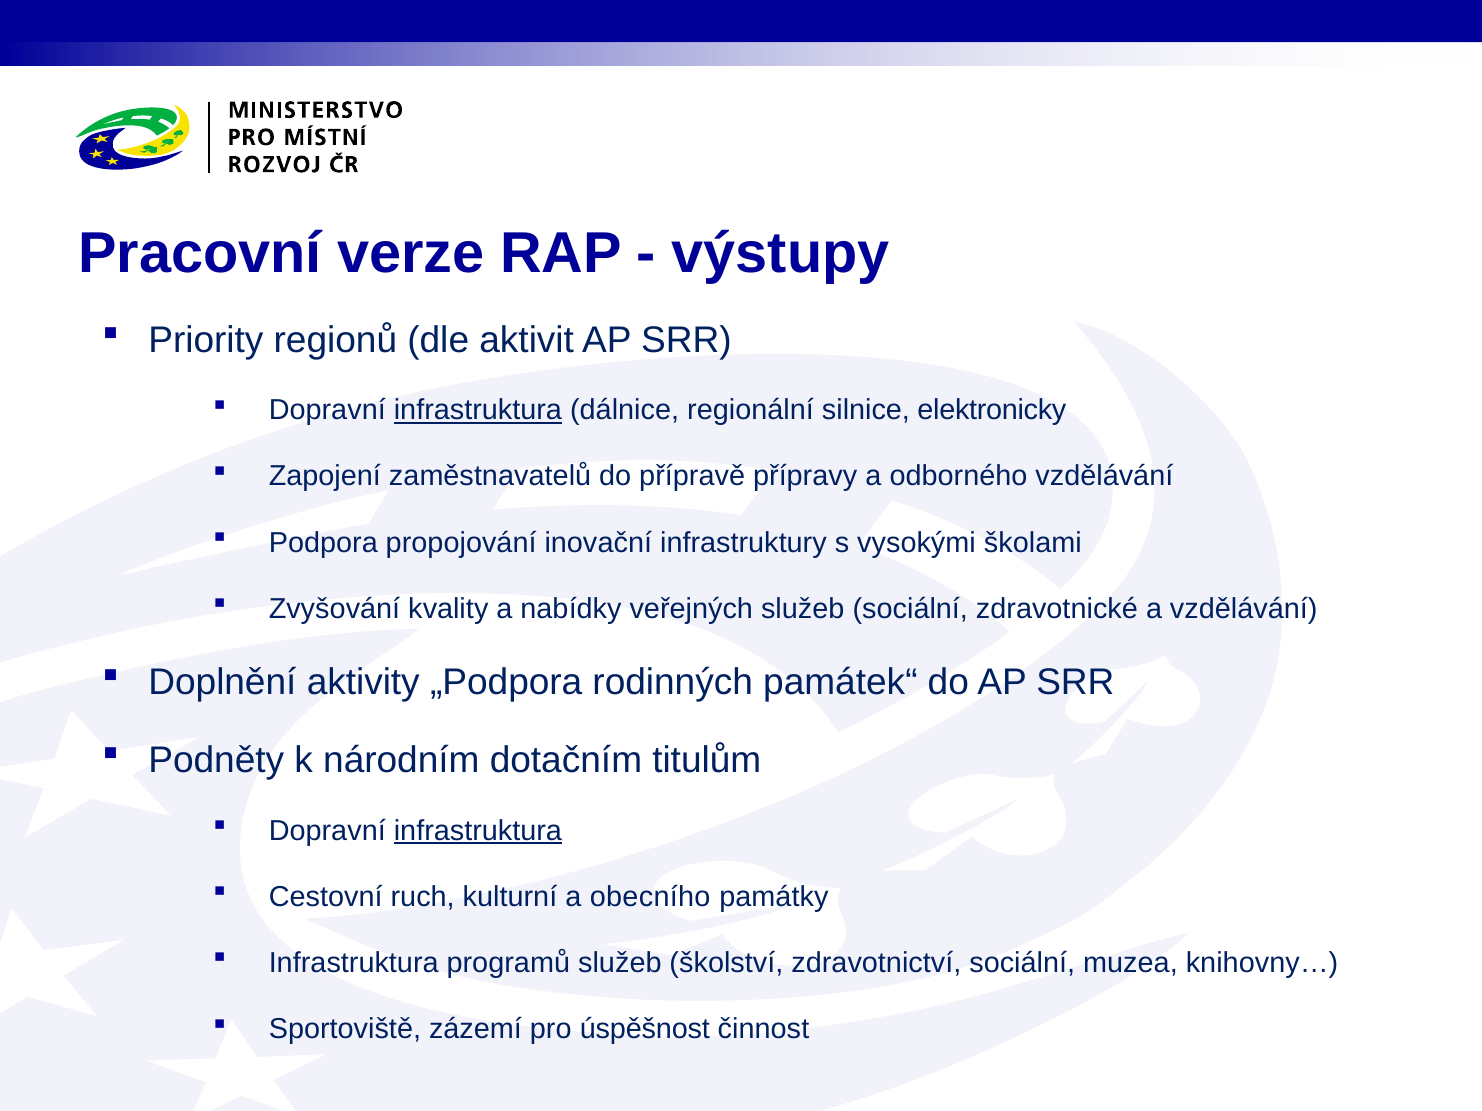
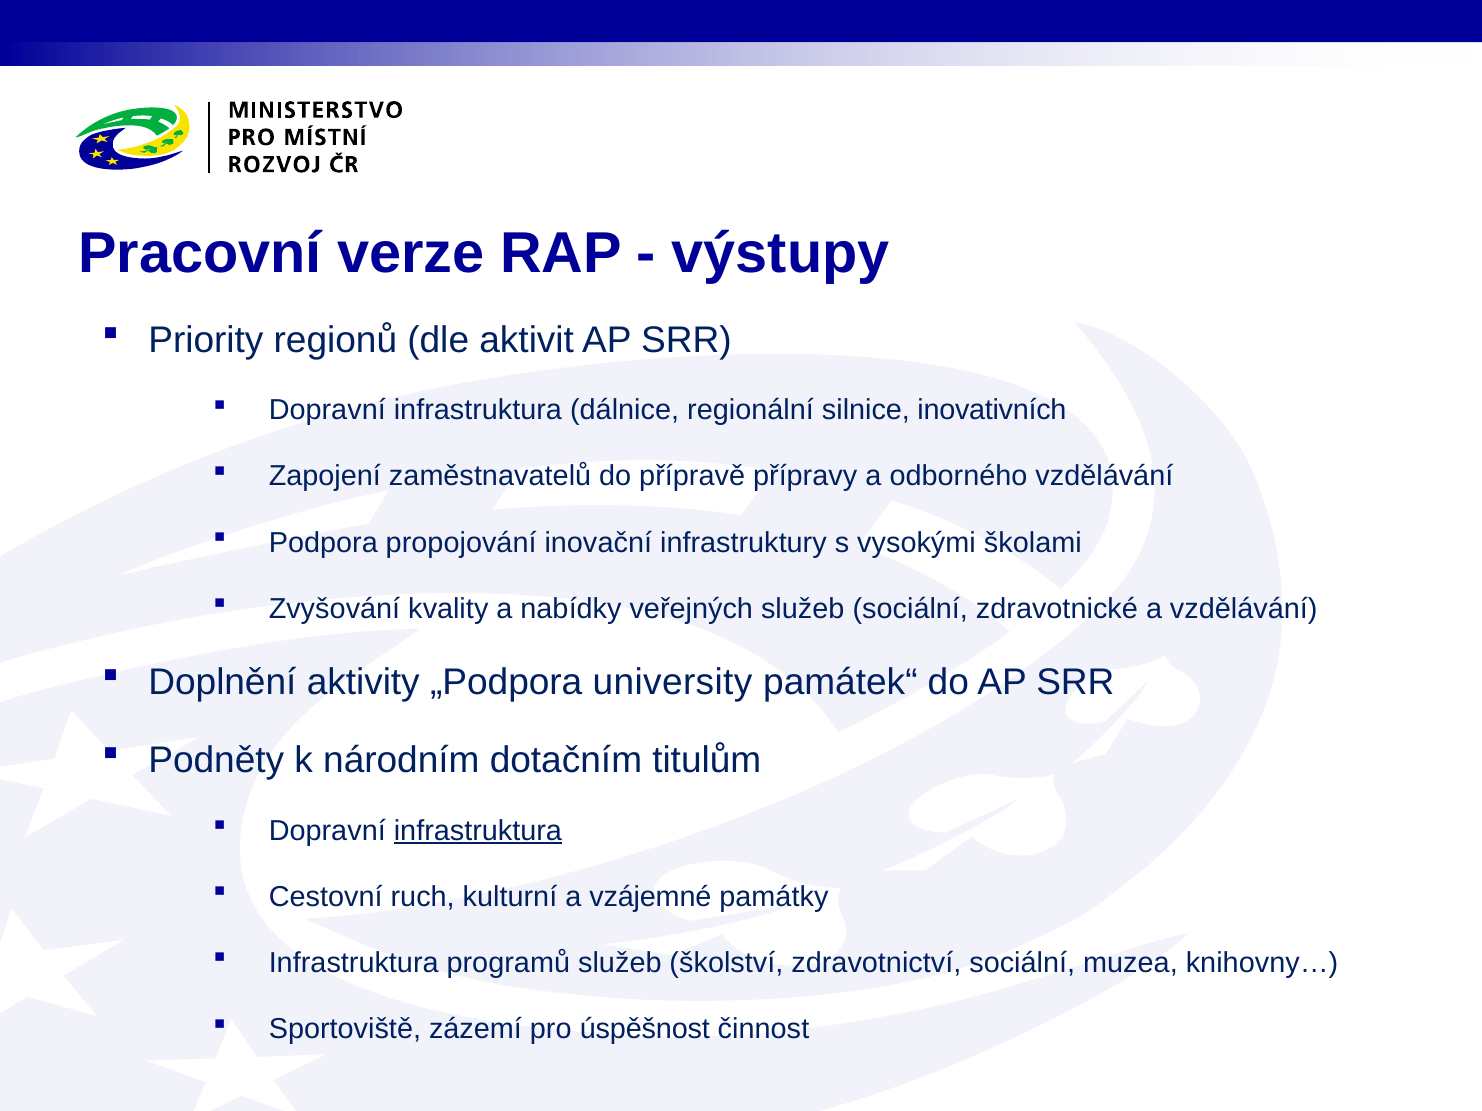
infrastruktura at (478, 411) underline: present -> none
elektronicky: elektronicky -> inovativních
rodinných: rodinných -> university
obecního: obecního -> vzájemné
